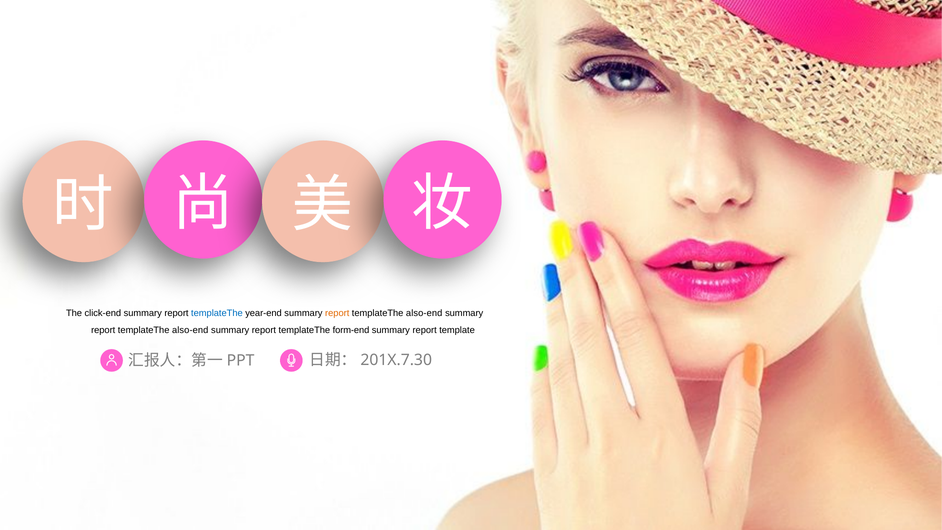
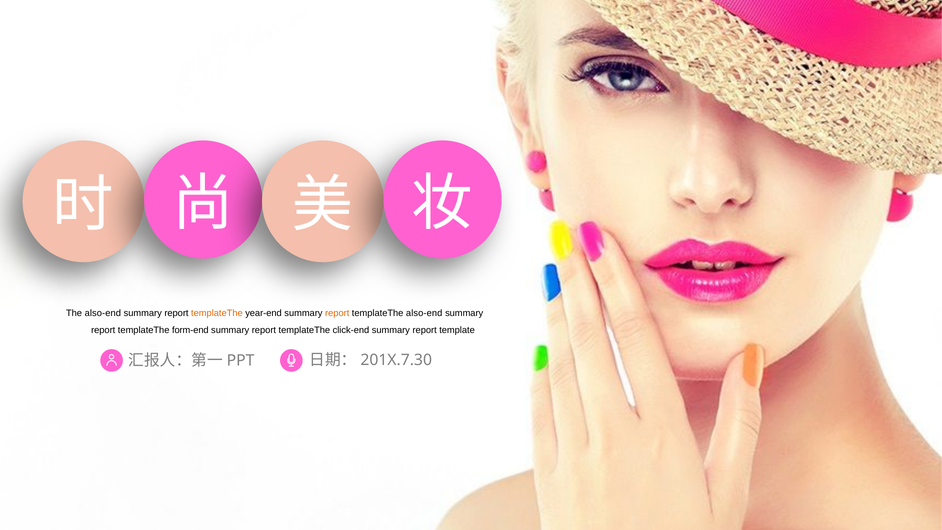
The click-end: click-end -> also-end
templateThe at (217, 313) colour: blue -> orange
also-end at (190, 330): also-end -> form-end
form-end: form-end -> click-end
